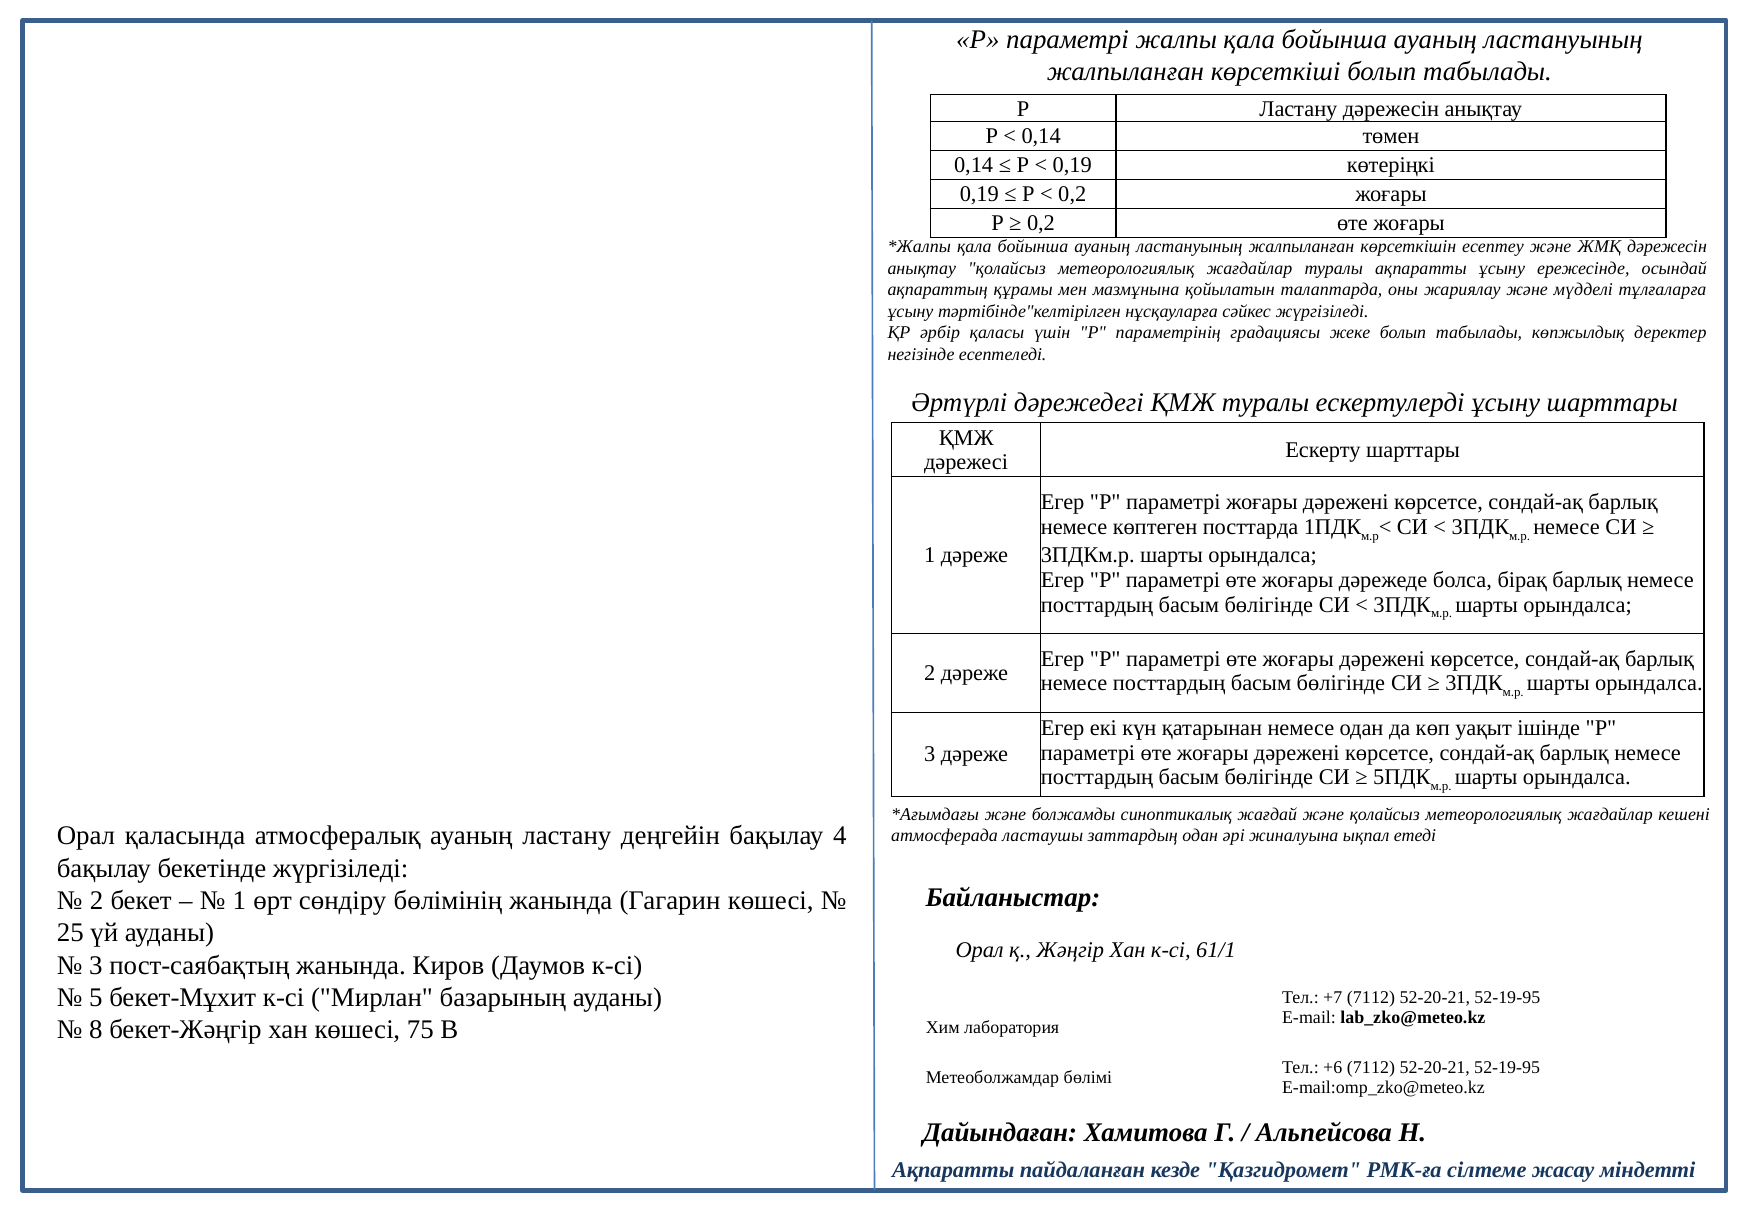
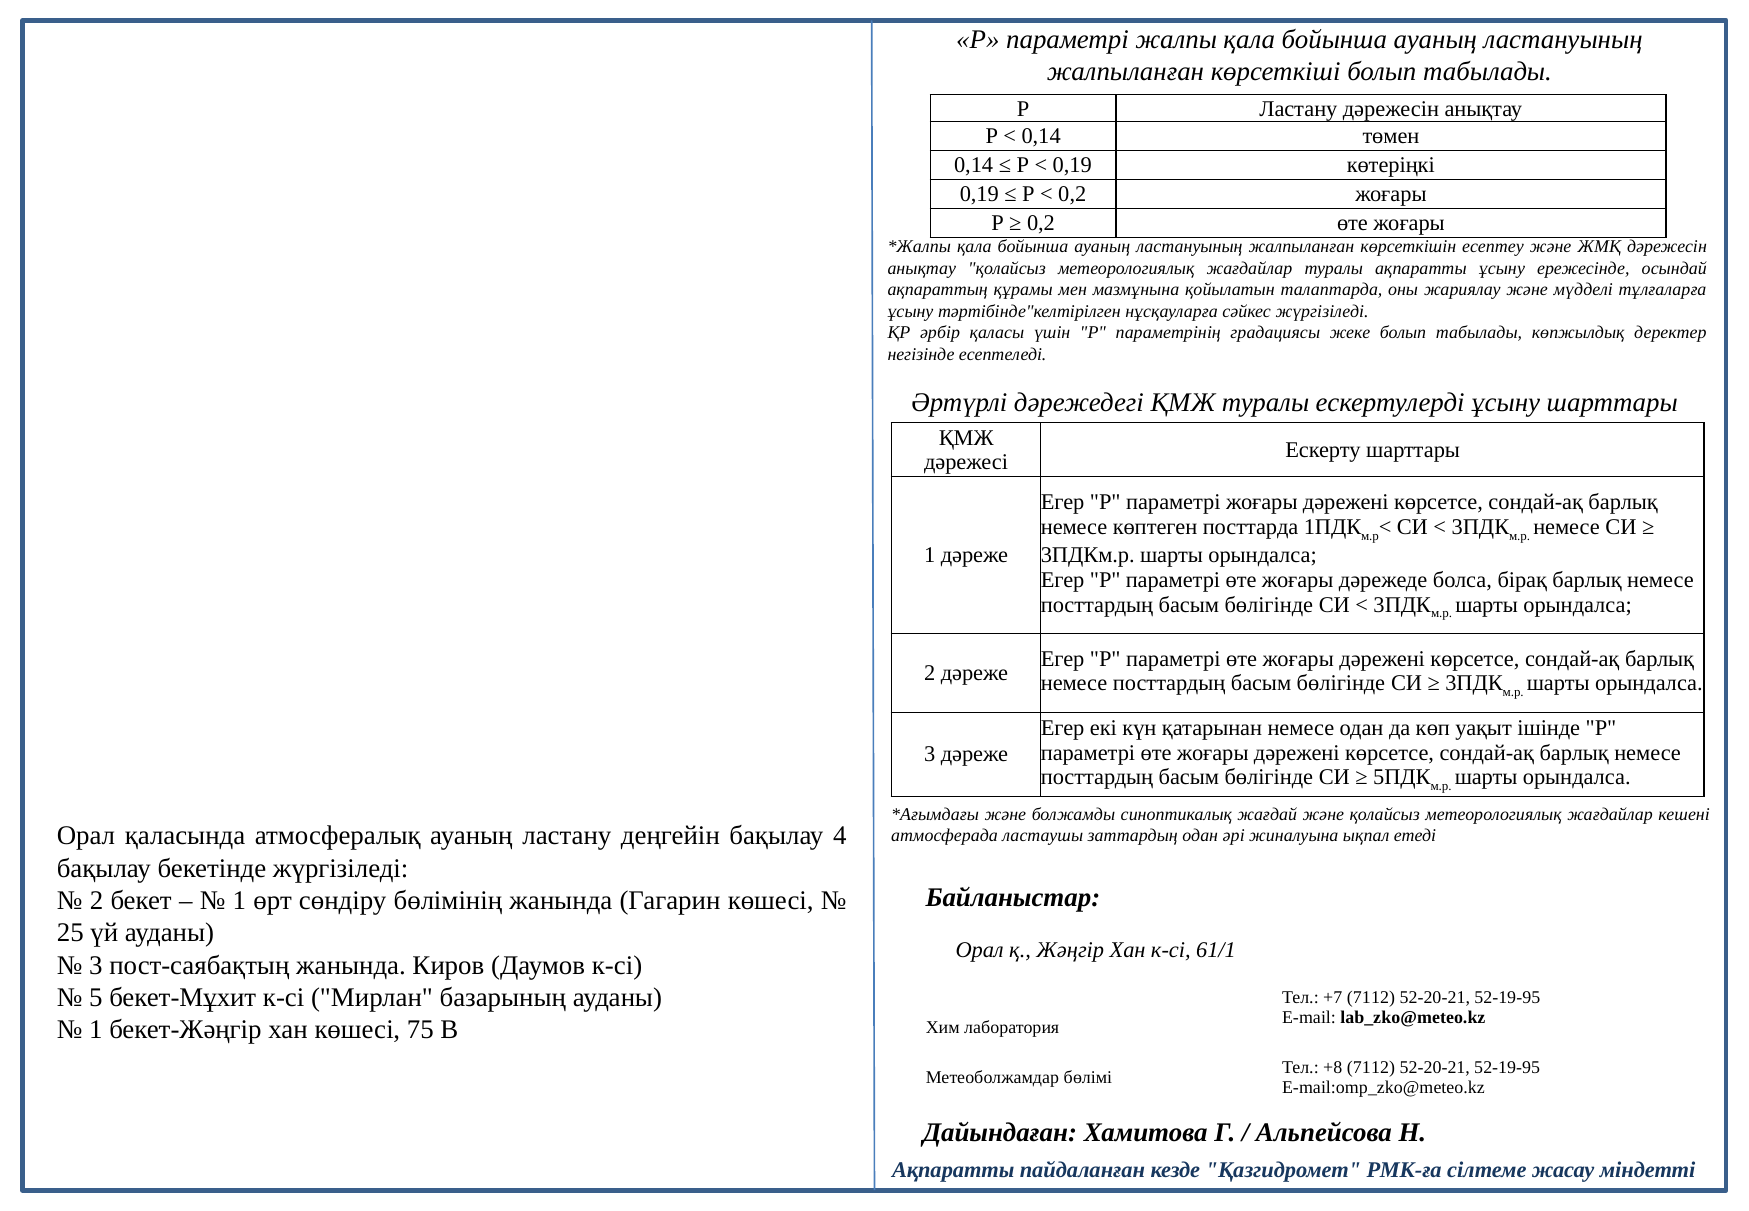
8 at (96, 1030): 8 -> 1
+6: +6 -> +8
